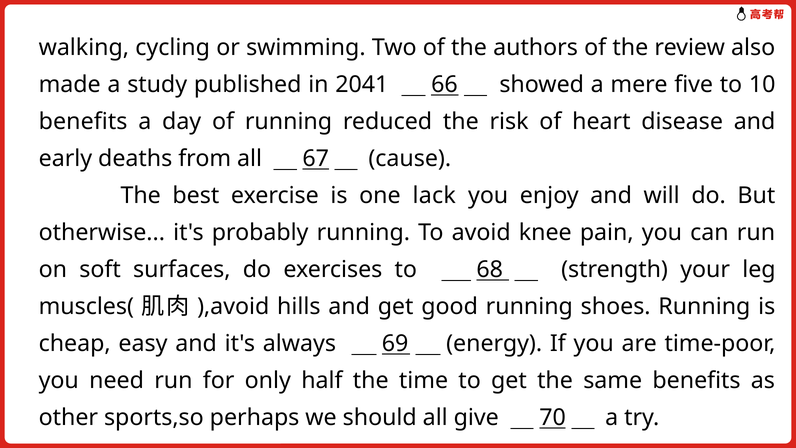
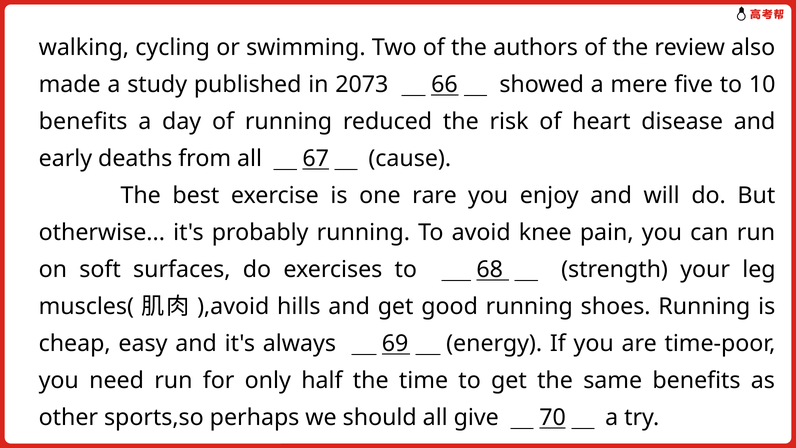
2041: 2041 -> 2073
lack: lack -> rare
